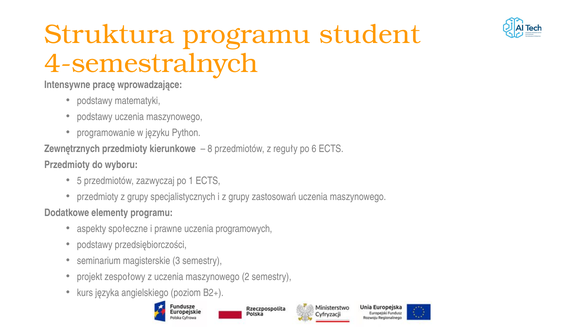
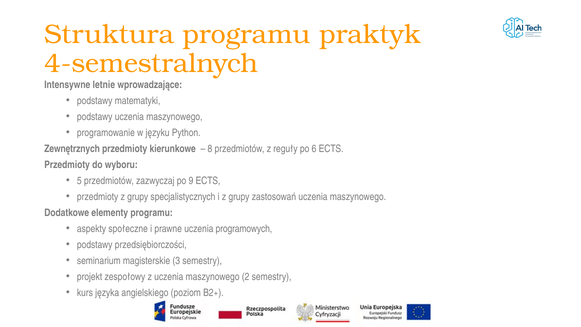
student: student -> praktyk
pracę: pracę -> letnie
1: 1 -> 9
